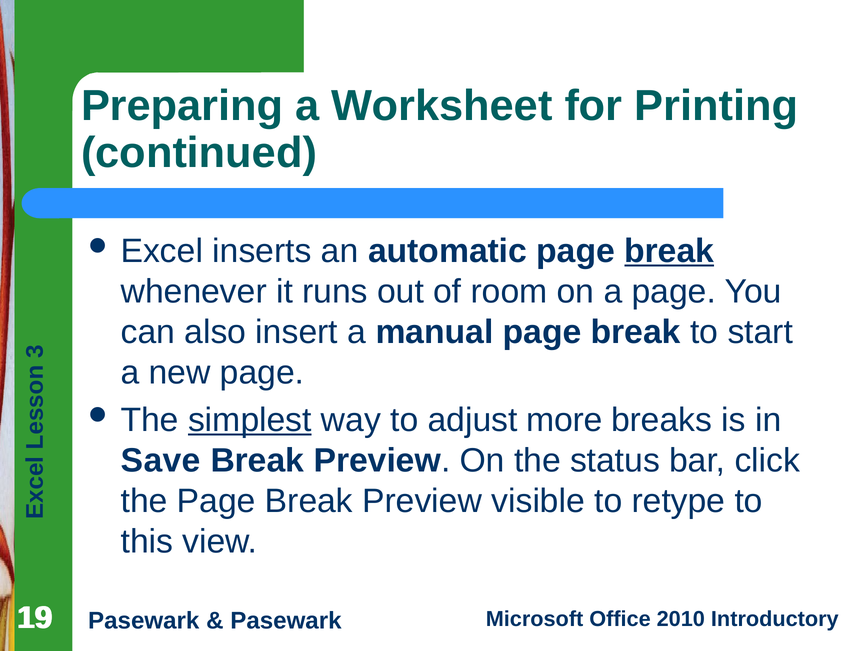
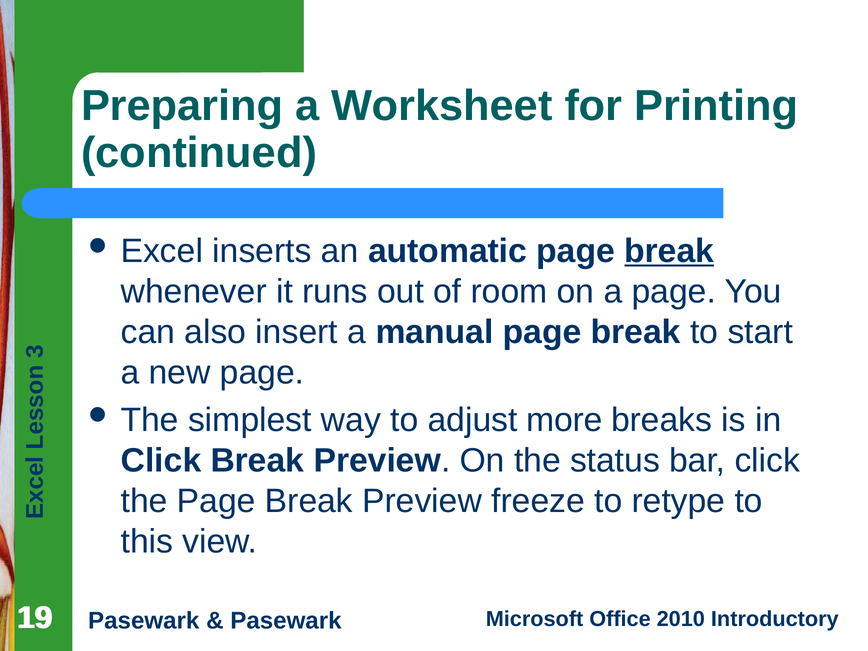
simplest underline: present -> none
Save at (161, 461): Save -> Click
visible: visible -> freeze
